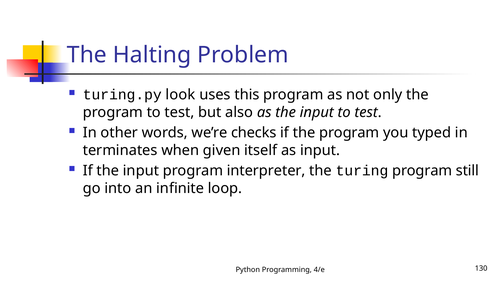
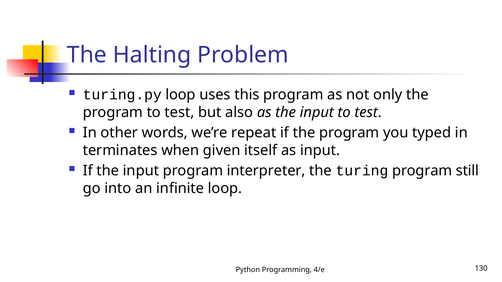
turing.py look: look -> loop
checks: checks -> repeat
